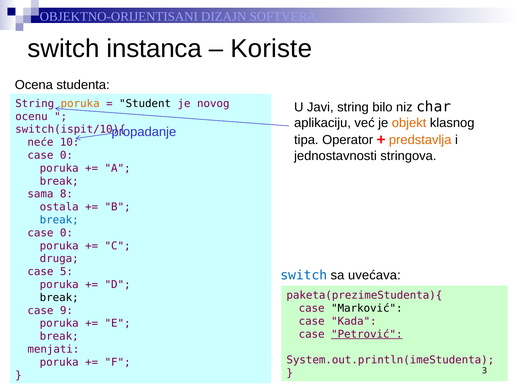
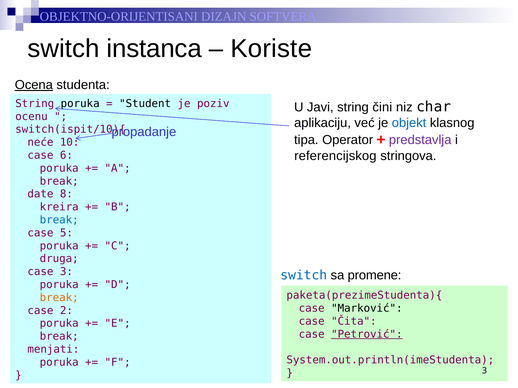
Ocena underline: none -> present
poruka at (80, 104) colour: orange -> black
novog: novog -> poziv
bilo: bilo -> čini
objekt colour: orange -> blue
predstavlja colour: orange -> purple
jednostavnosti: jednostavnosti -> referencijskog
0 at (66, 155): 0 -> 6
sama: sama -> date
ostala: ostala -> kreira
0 at (66, 233): 0 -> 5
case 5: 5 -> 3
uvećava: uvećava -> promene
break at (59, 298) colour: black -> orange
9: 9 -> 2
Kada: Kada -> Čita
